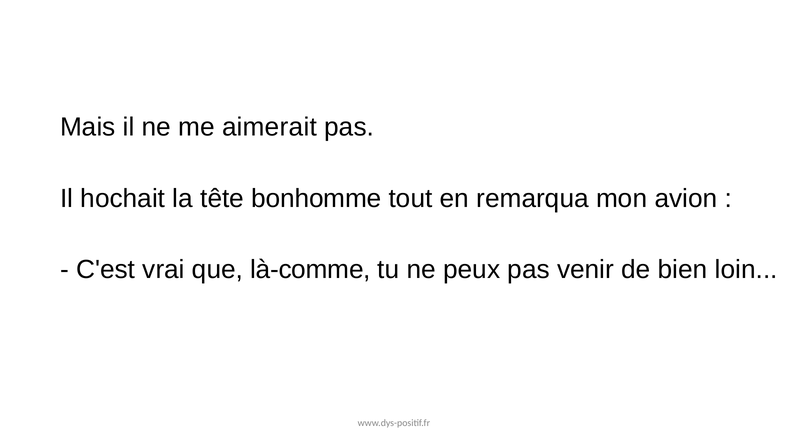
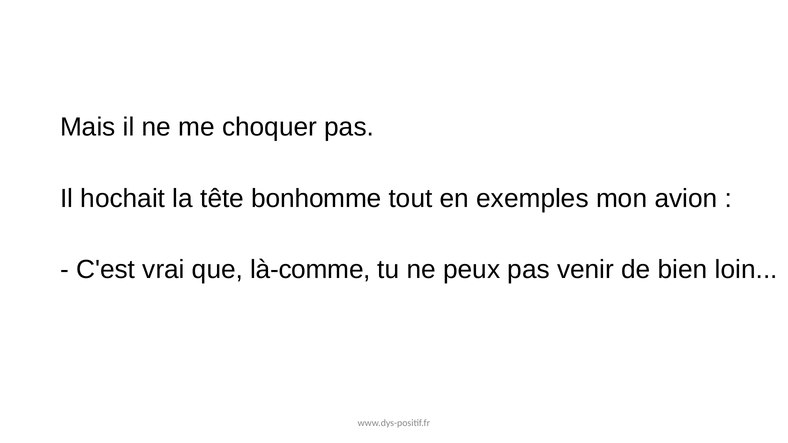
aimerait: aimerait -> choquer
remarqua: remarqua -> exemples
